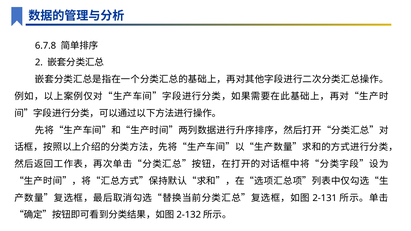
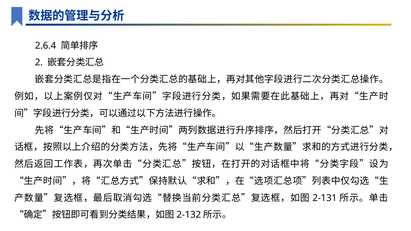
6.7.8: 6.7.8 -> 2.6.4
